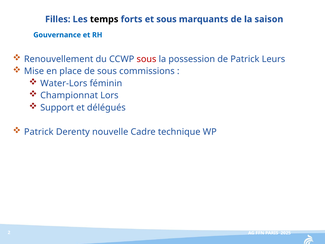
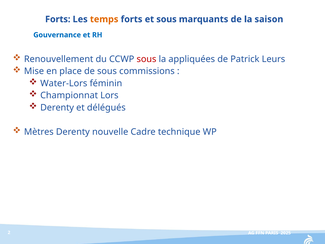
Filles at (58, 19): Filles -> Forts
temps colour: black -> orange
possession: possession -> appliquées
Support at (57, 107): Support -> Derenty
Patrick at (39, 132): Patrick -> Mètres
